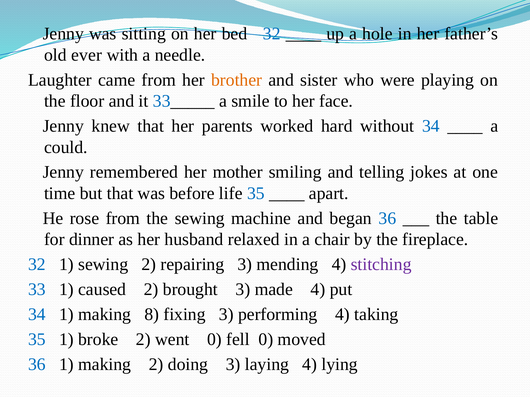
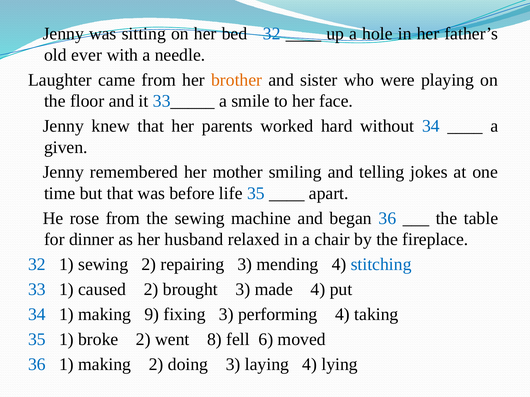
could: could -> given
stitching colour: purple -> blue
8: 8 -> 9
went 0: 0 -> 8
fell 0: 0 -> 6
